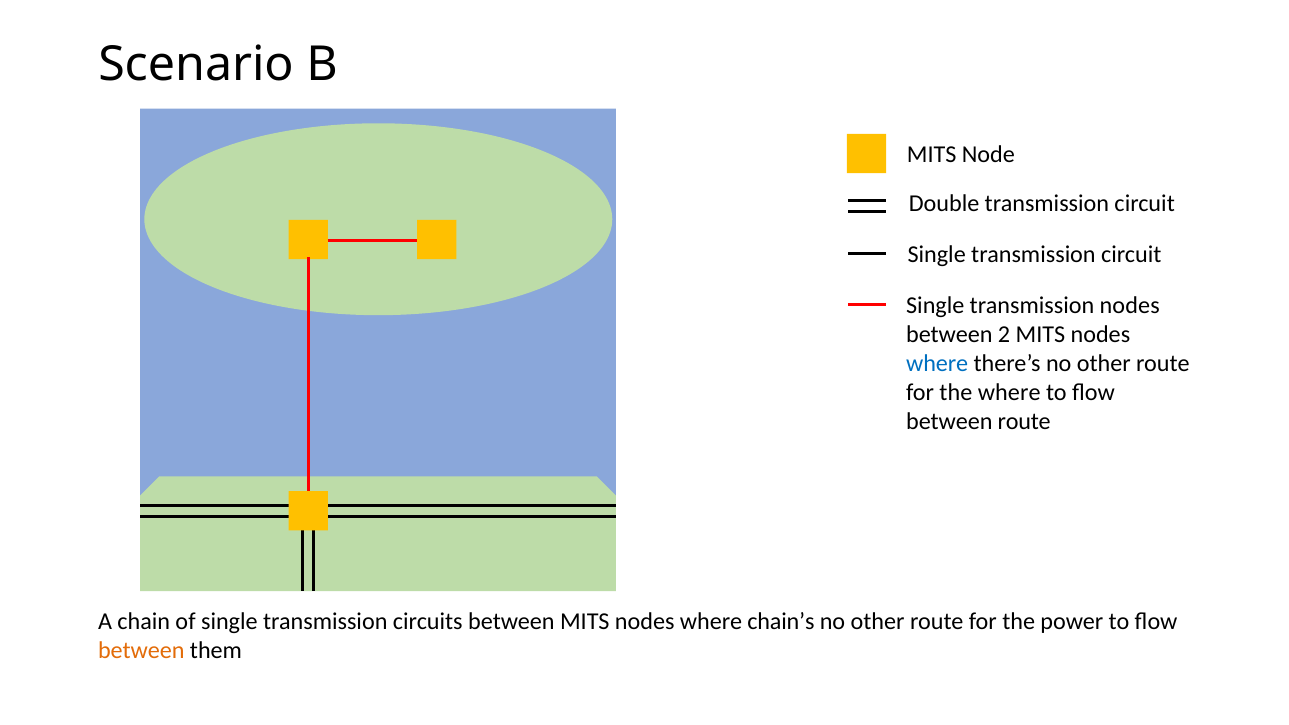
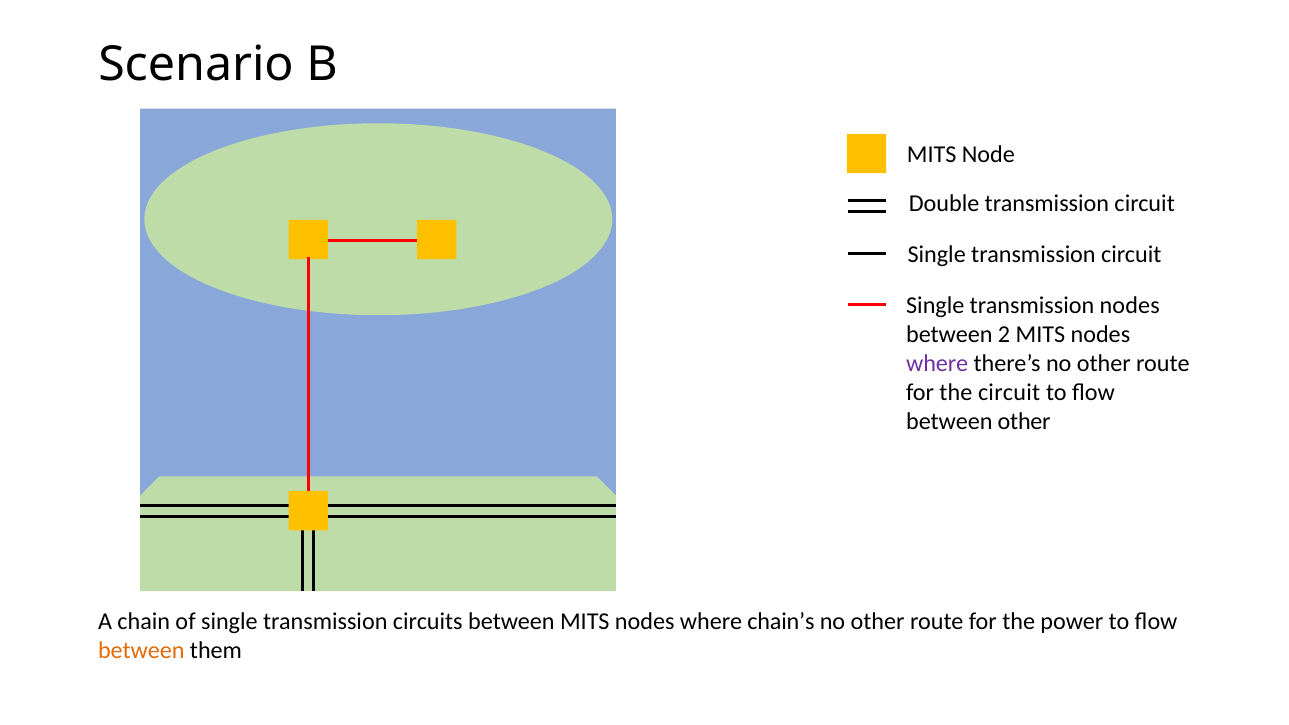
where at (937, 363) colour: blue -> purple
the where: where -> circuit
between route: route -> other
